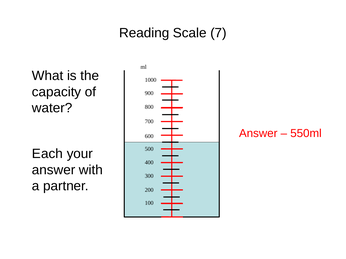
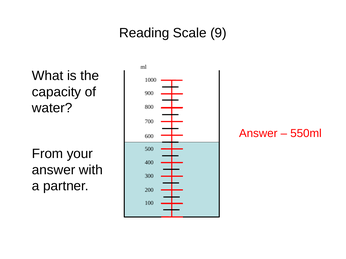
7: 7 -> 9
Each: Each -> From
